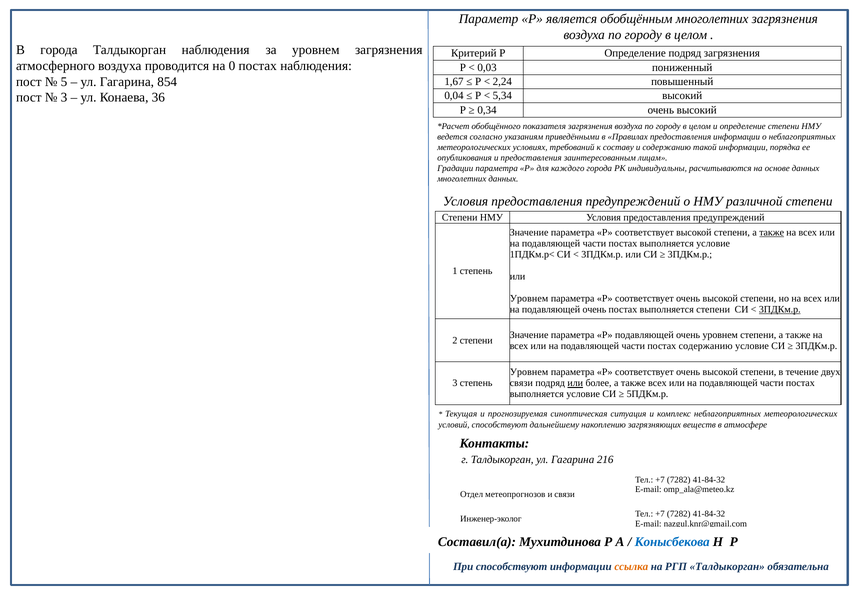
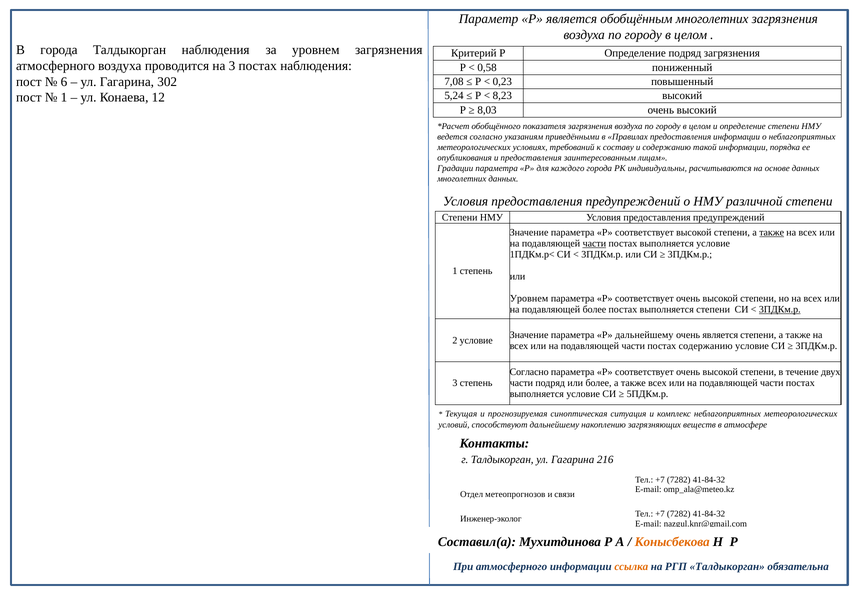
на 0: 0 -> 3
0,03: 0,03 -> 0,58
5: 5 -> 6
854: 854 -> 302
1,67: 1,67 -> 7,08
2,24: 2,24 -> 0,23
0,04: 0,04 -> 5,24
5,34: 5,34 -> 8,23
3 at (64, 97): 3 -> 1
36: 36 -> 12
0,34: 0,34 -> 8,03
части at (594, 243) underline: none -> present
на подавляющей очень: очень -> более
Р подавляющей: подавляющей -> дальнейшему
очень уровнем: уровнем -> является
2 степени: степени -> условие
Уровнем at (529, 372): Уровнем -> Согласно
связи at (521, 383): связи -> части
или at (575, 383) underline: present -> none
Конысбекова colour: blue -> orange
При способствуют: способствуют -> атмосферного
